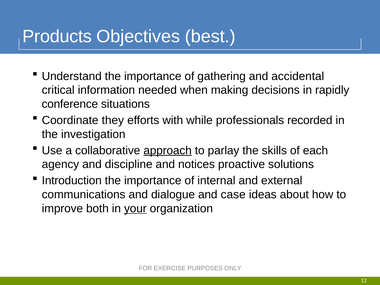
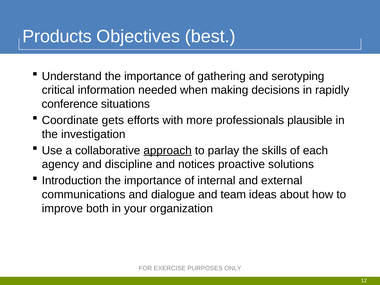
accidental: accidental -> serotyping
they: they -> gets
while: while -> more
recorded: recorded -> plausible
case: case -> team
your underline: present -> none
